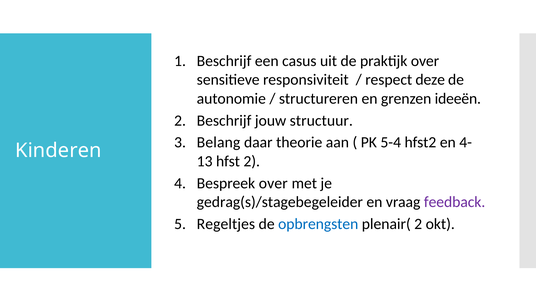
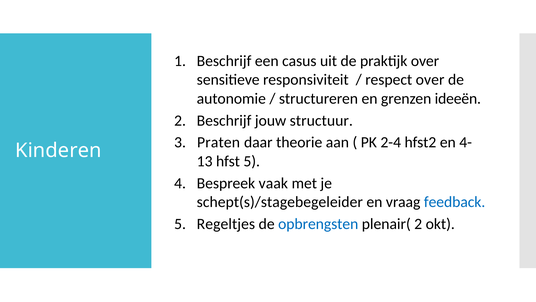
respect deze: deze -> over
Belang: Belang -> Praten
5-4: 5-4 -> 2-4
hfst 2: 2 -> 5
Bespreek over: over -> vaak
gedrag(s)/stagebegeleider: gedrag(s)/stagebegeleider -> schept(s)/stagebegeleider
feedback colour: purple -> blue
